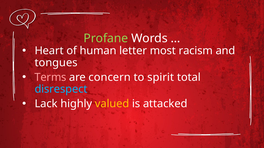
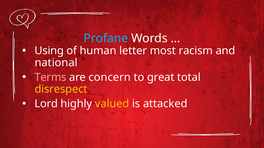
Profane colour: light green -> light blue
Heart: Heart -> Using
tongues: tongues -> national
spirit: spirit -> great
disrespect colour: light blue -> yellow
Lack: Lack -> Lord
